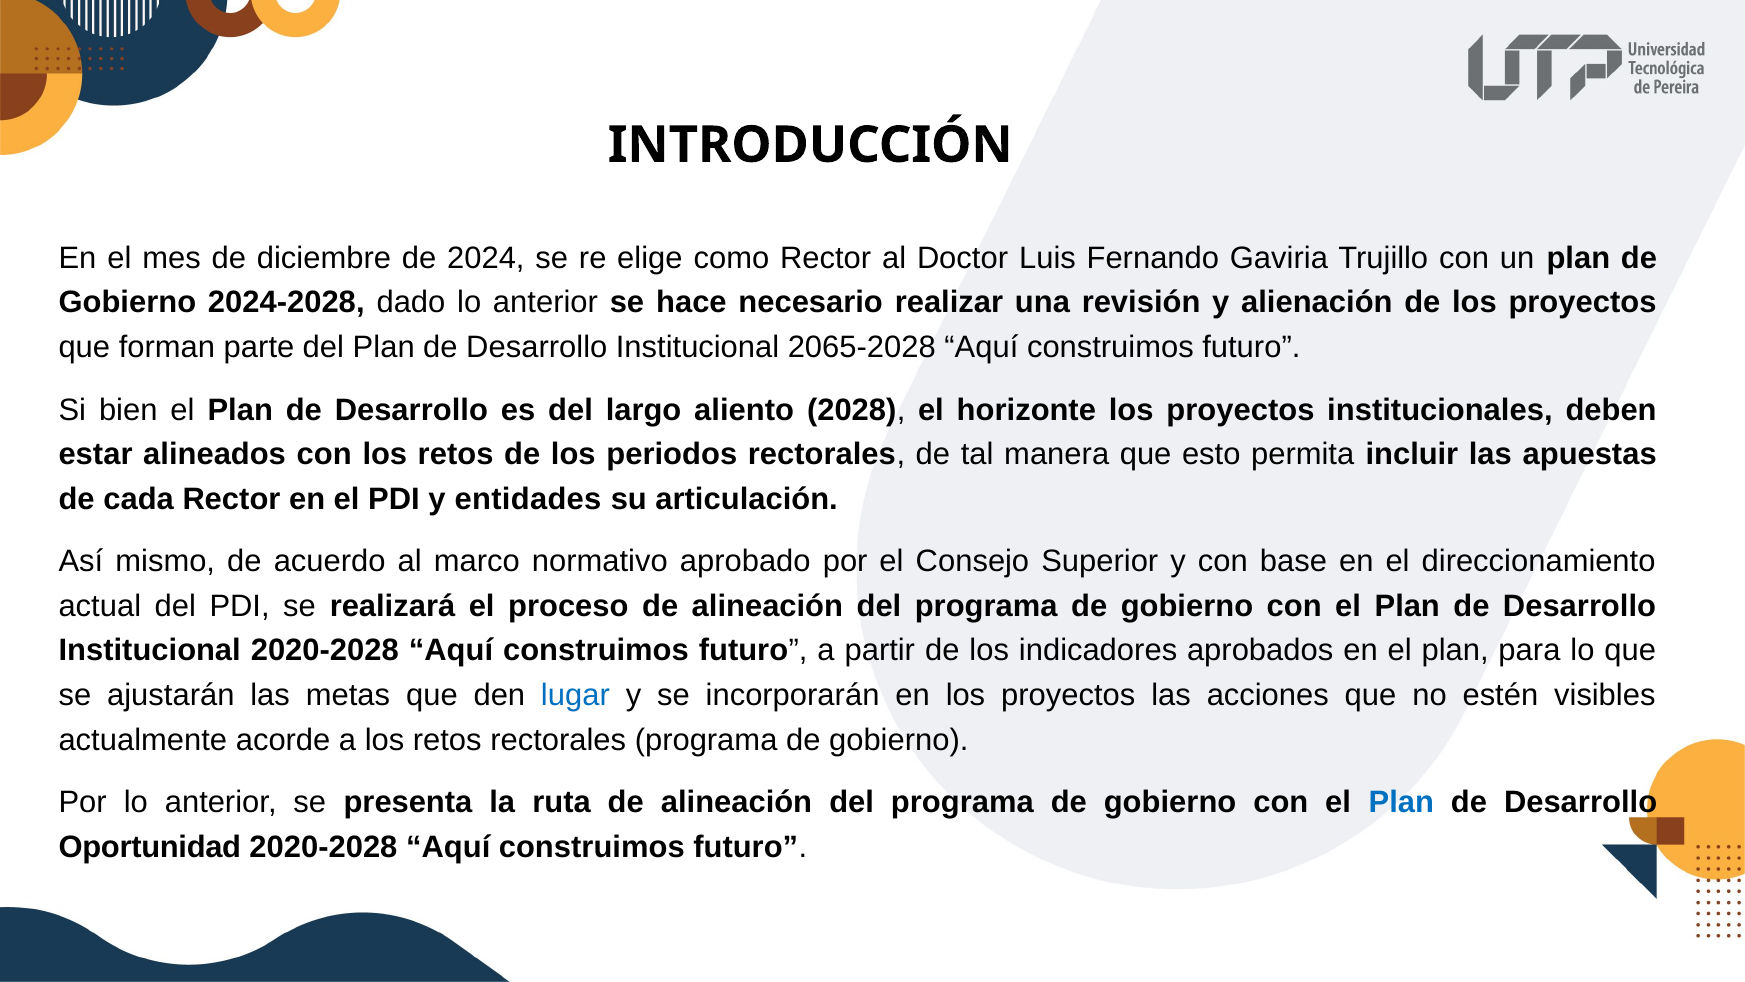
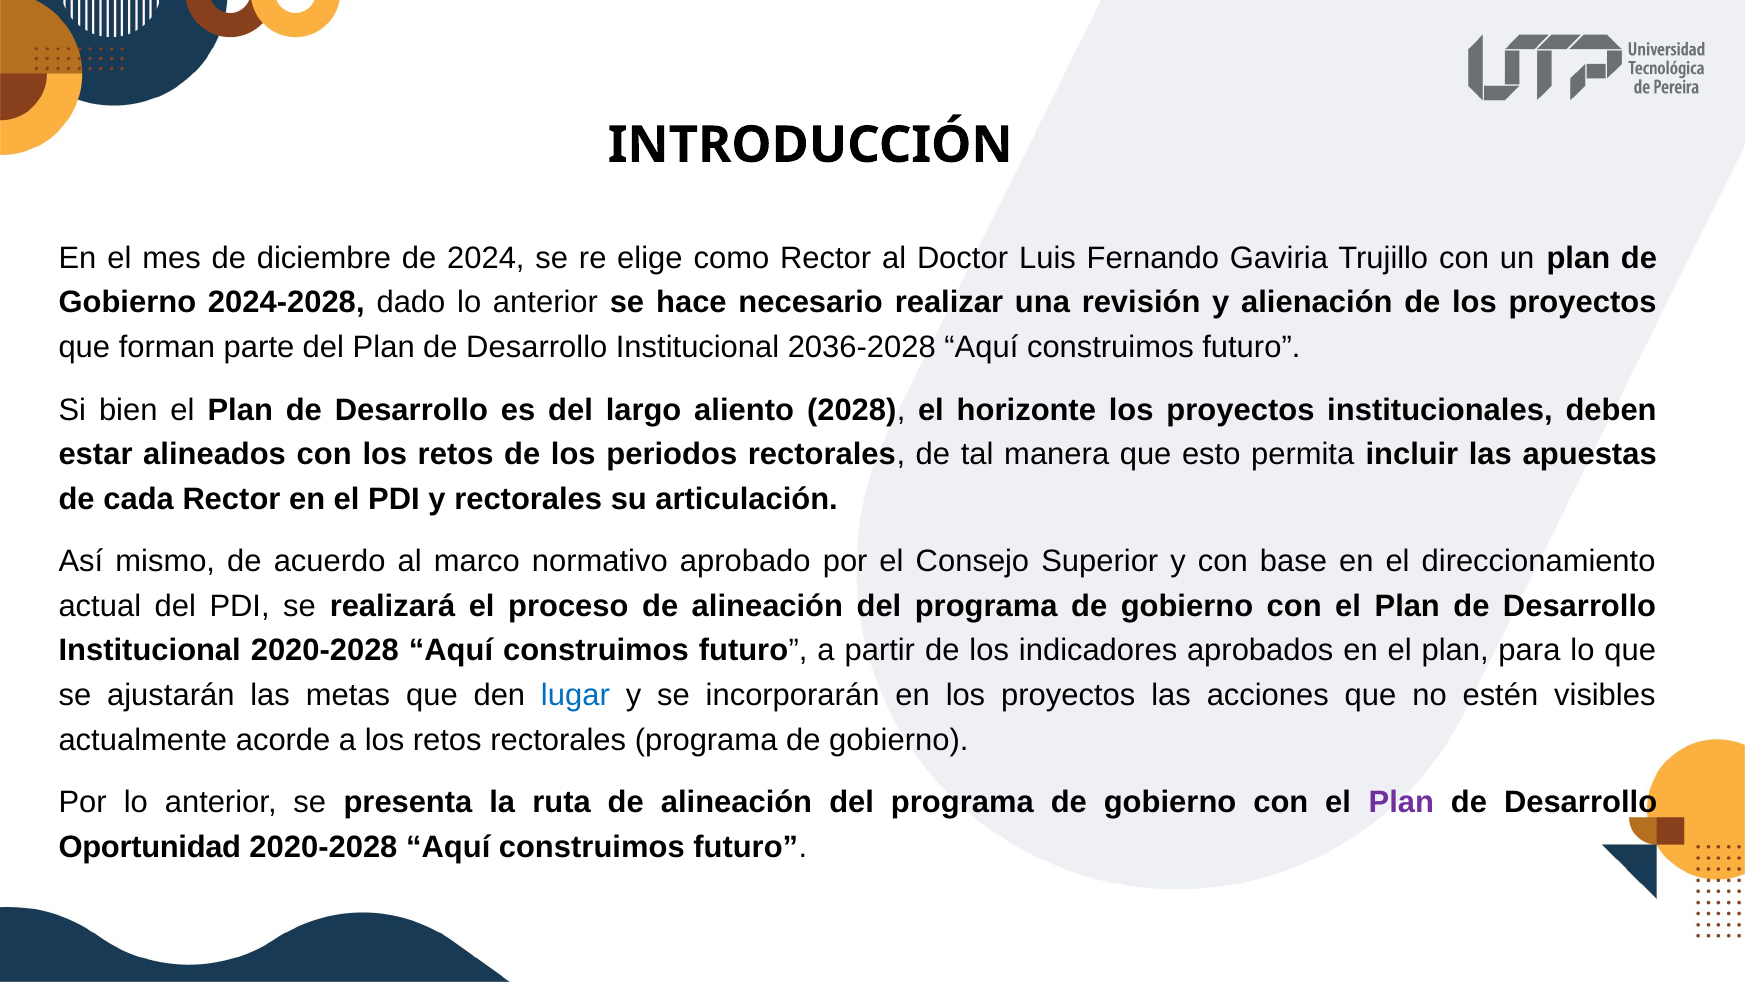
2065-2028: 2065-2028 -> 2036-2028
y entidades: entidades -> rectorales
Plan at (1401, 802) colour: blue -> purple
